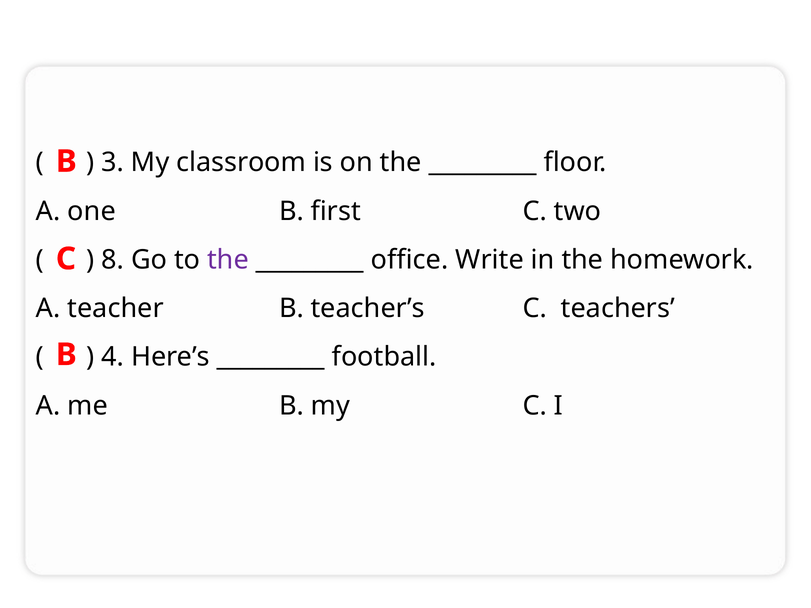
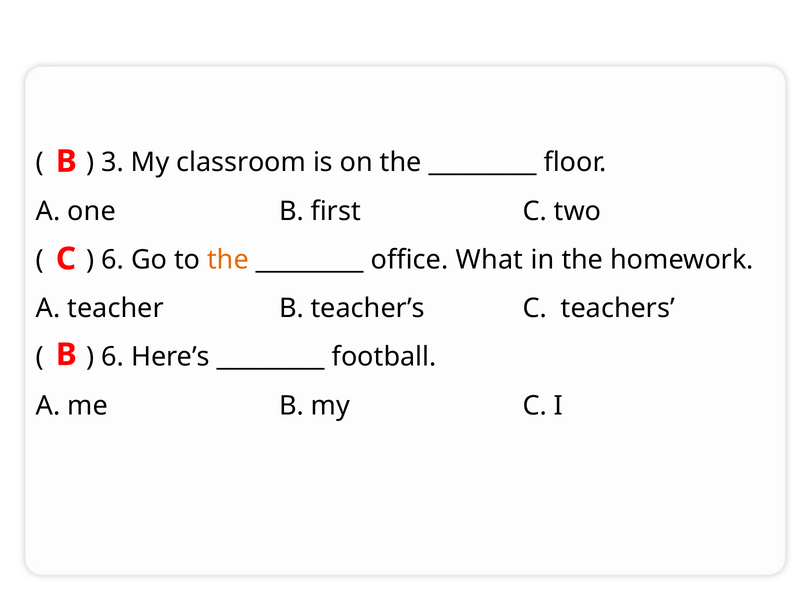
8 at (113, 260): 8 -> 6
the at (228, 260) colour: purple -> orange
Write: Write -> What
4 at (113, 357): 4 -> 6
